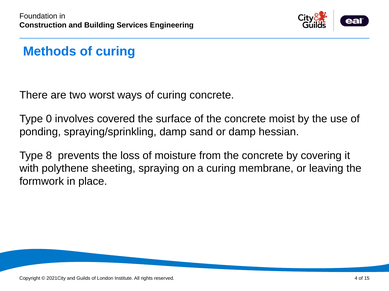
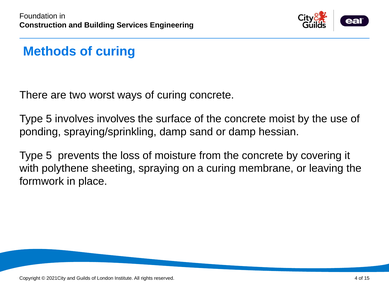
0 at (49, 119): 0 -> 5
involves covered: covered -> involves
8 at (49, 156): 8 -> 5
